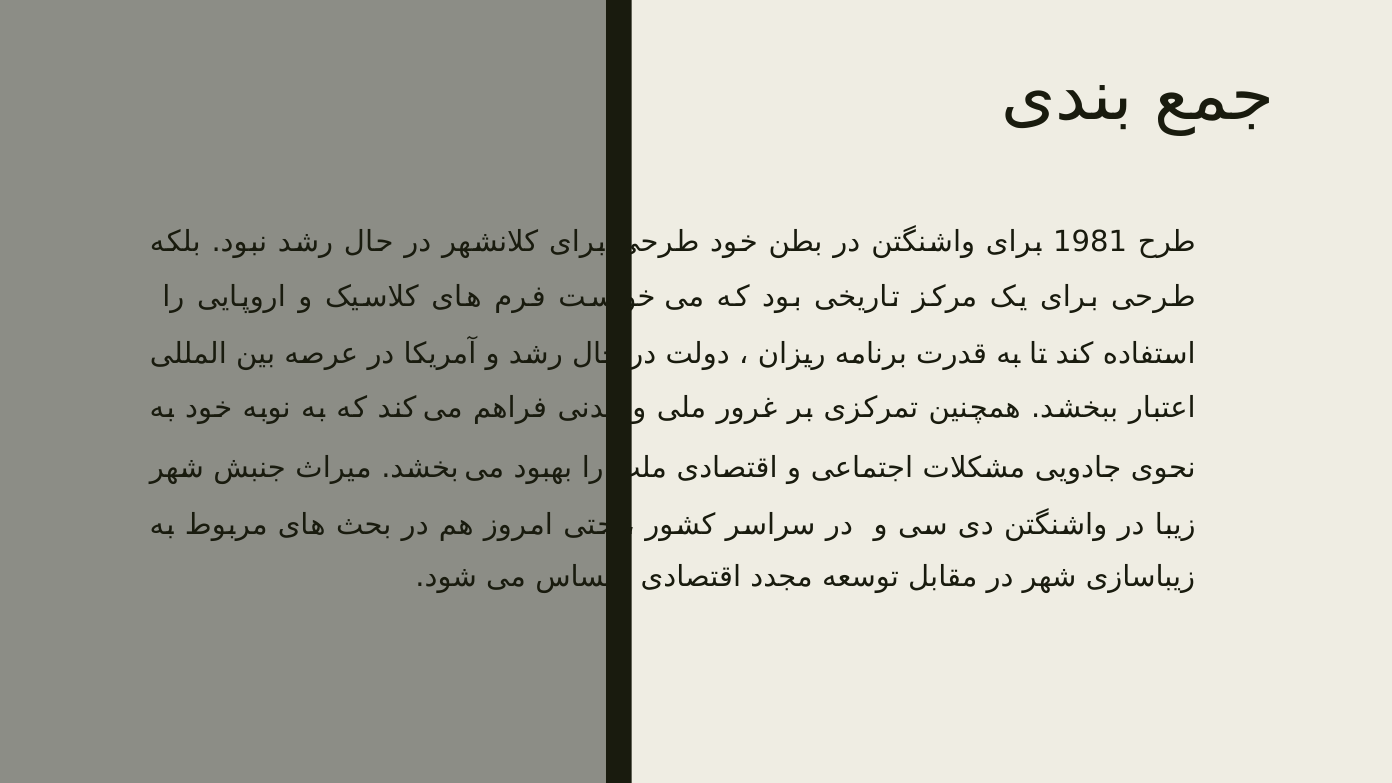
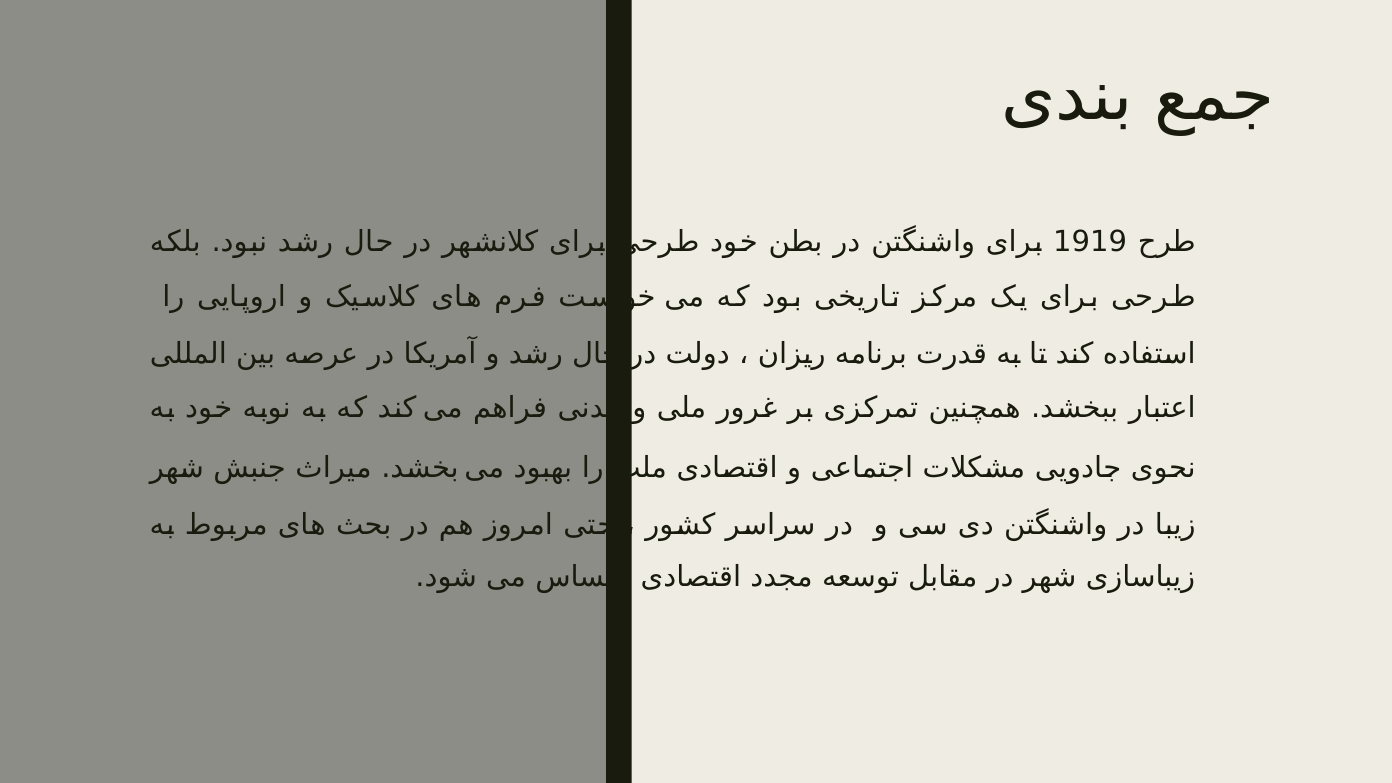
1981: 1981 -> 1919
